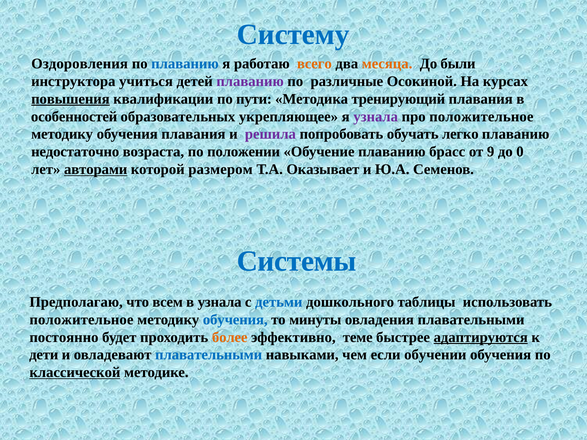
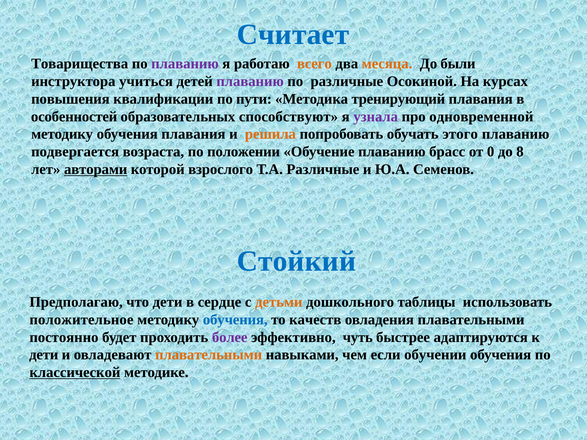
Систему: Систему -> Считает
Оздоровления: Оздоровления -> Товарищества
плаванию at (185, 64) colour: blue -> purple
повышения underline: present -> none
укрепляющее: укрепляющее -> способствуют
про положительное: положительное -> одновременной
решила colour: purple -> orange
легко: легко -> этого
недостаточно: недостаточно -> подвергается
9: 9 -> 0
0: 0 -> 8
размером: размером -> взрослого
Т.А Оказывает: Оказывает -> Различные
Системы: Системы -> Стойкий
что всем: всем -> дети
в узнала: узнала -> сердце
детьми colour: blue -> orange
минуты: минуты -> качеств
более colour: orange -> purple
теме: теме -> чуть
адаптируются underline: present -> none
плавательными at (209, 355) colour: blue -> orange
